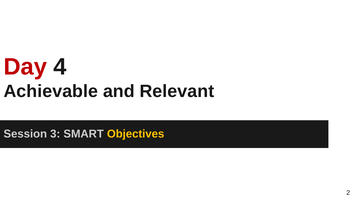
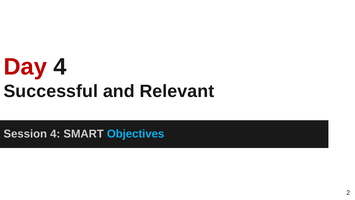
Achievable: Achievable -> Successful
Session 3: 3 -> 4
Objectives colour: yellow -> light blue
